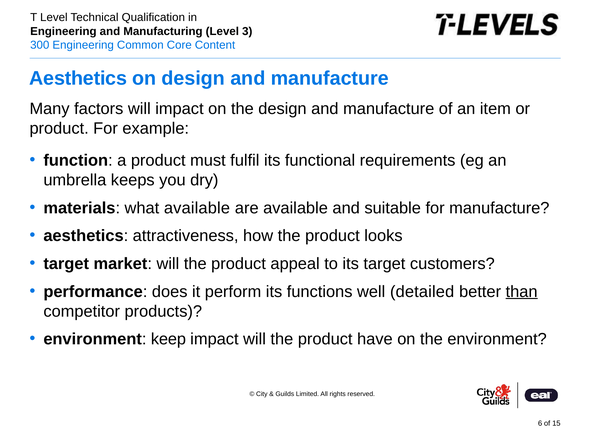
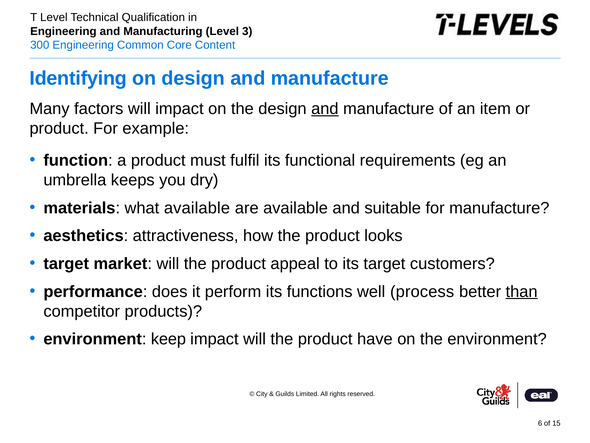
Aesthetics at (78, 78): Aesthetics -> Identifying
and at (325, 109) underline: none -> present
detailed: detailed -> process
